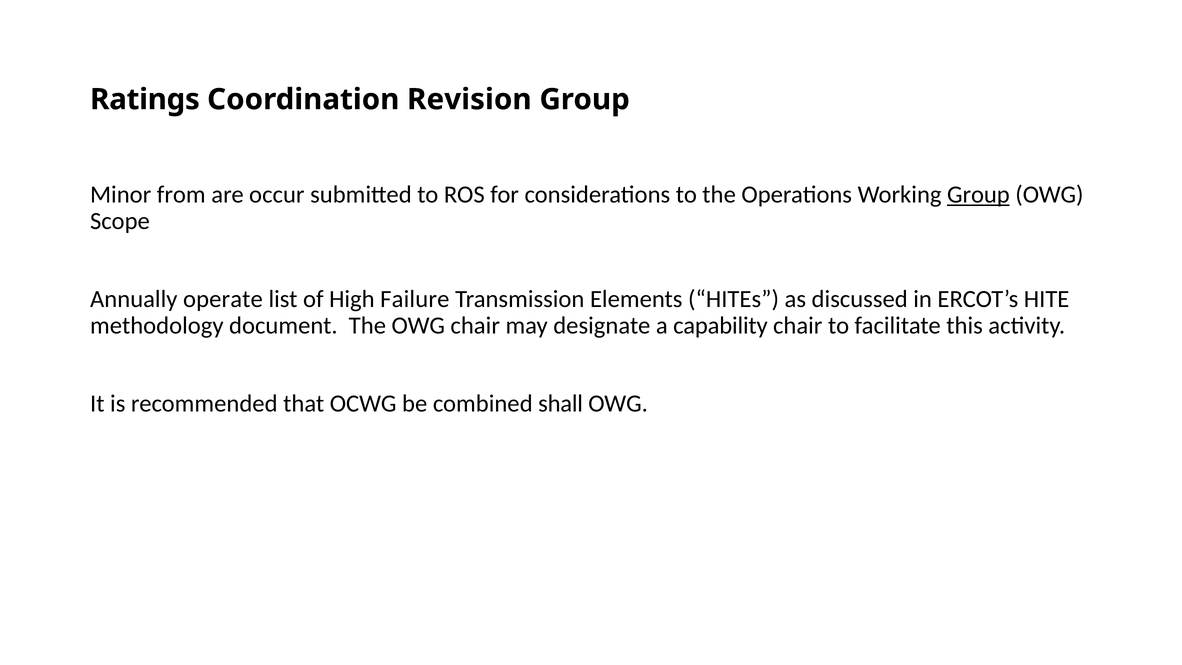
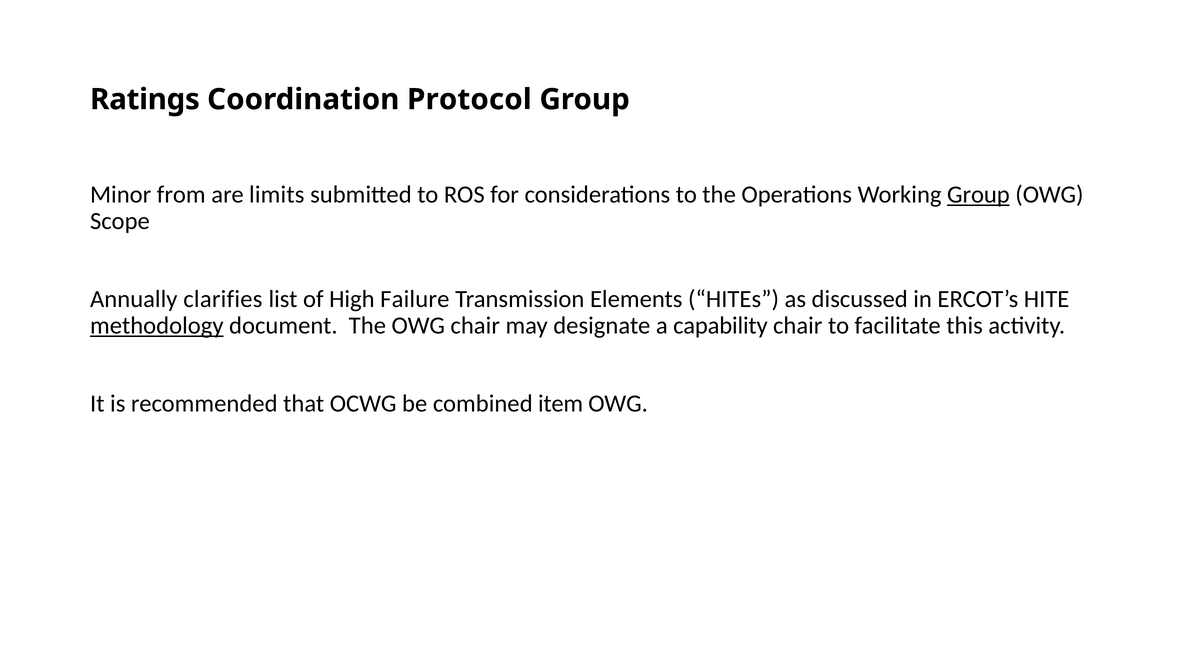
Revision: Revision -> Protocol
occur: occur -> limits
operate: operate -> clarifies
methodology underline: none -> present
shall: shall -> item
